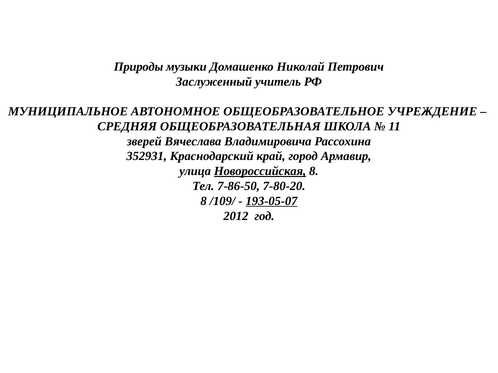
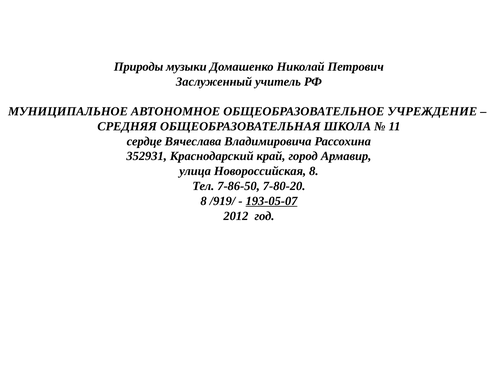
зверей: зверей -> сердце
Новороссийская underline: present -> none
/109/: /109/ -> /919/
